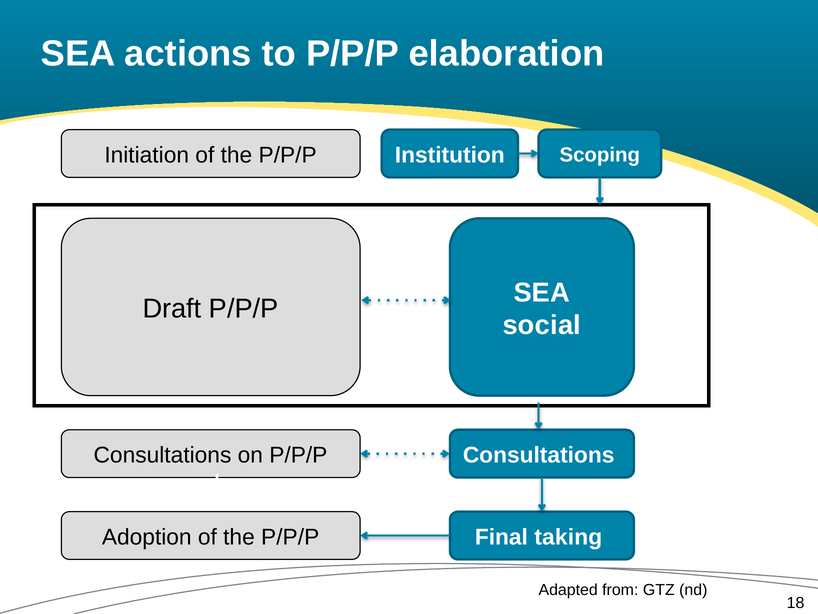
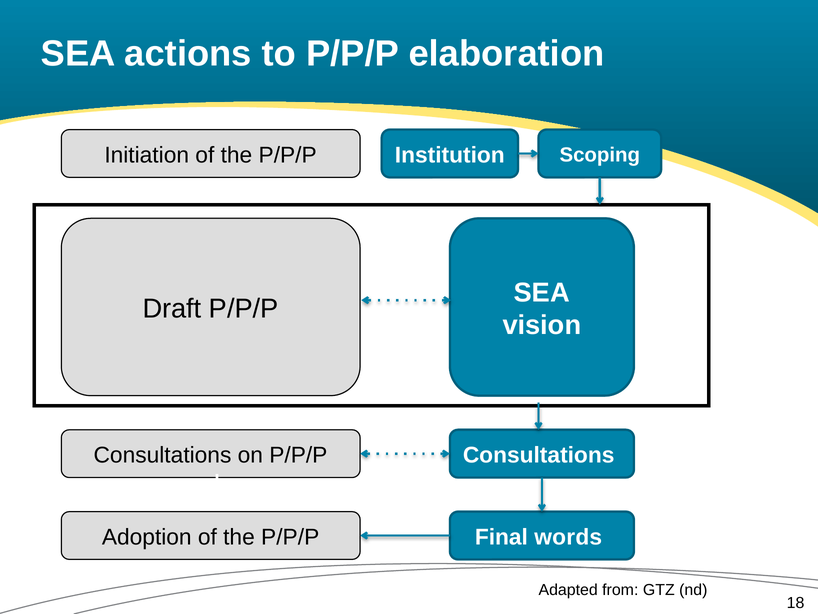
social: social -> vision
taking: taking -> words
